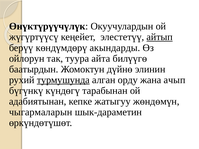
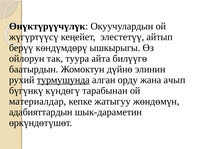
айтып underline: present -> none
акындарды: акындарды -> ышкырыгы
адабиятынан: адабиятынан -> материалдар
чыгармаларын: чыгармаларын -> адабияттардын
